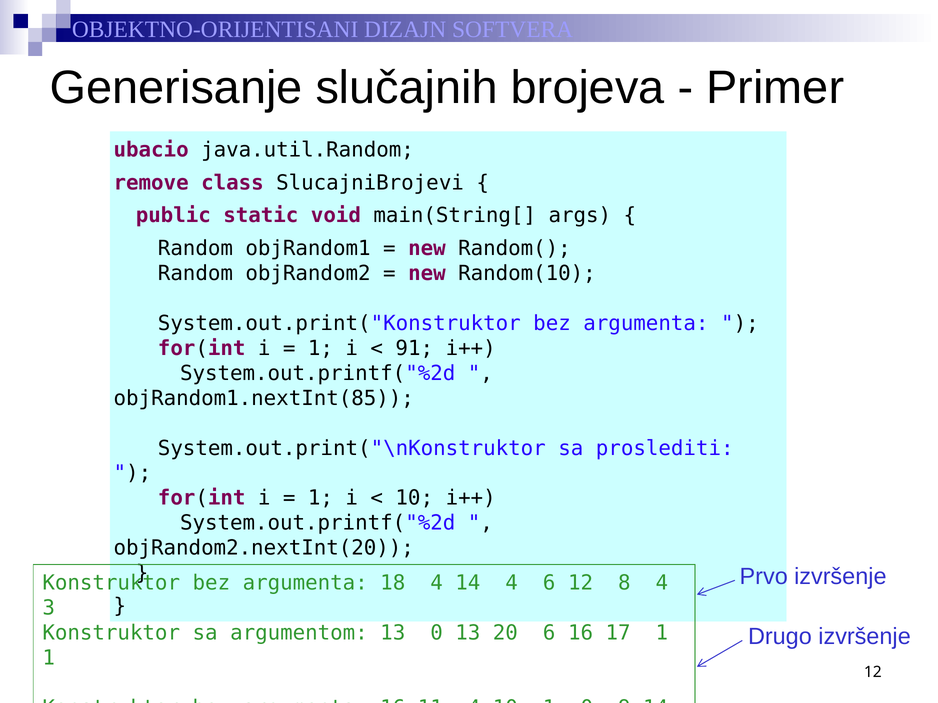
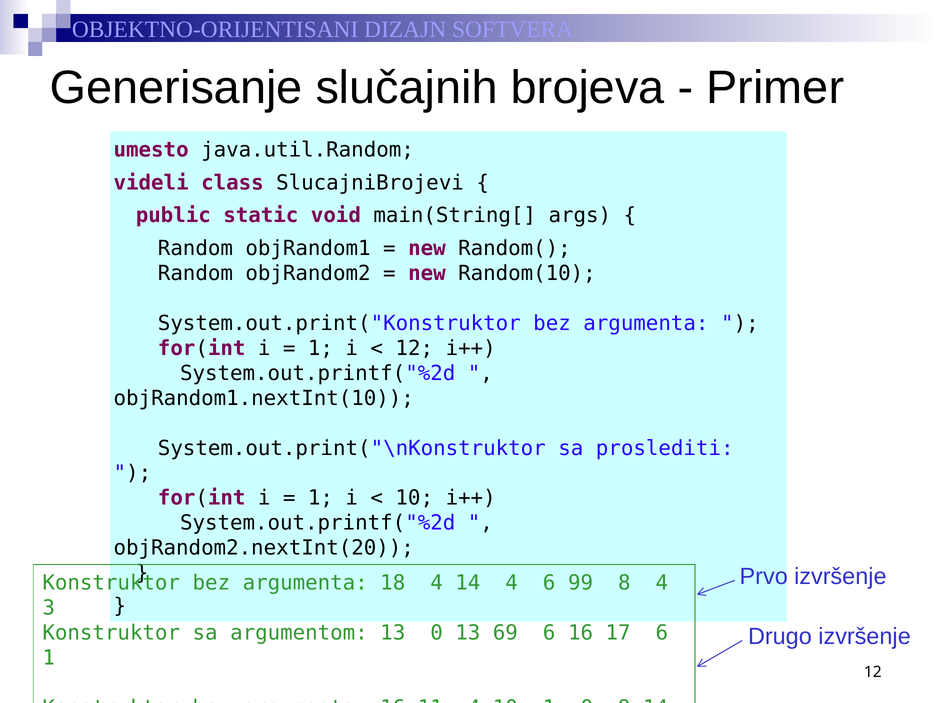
ubacio: ubacio -> umesto
remove: remove -> videli
91 at (414, 348): 91 -> 12
objRandom1.nextInt(85: objRandom1.nextInt(85 -> objRandom1.nextInt(10
6 12: 12 -> 99
20: 20 -> 69
17 1: 1 -> 6
